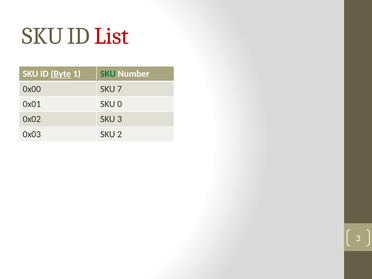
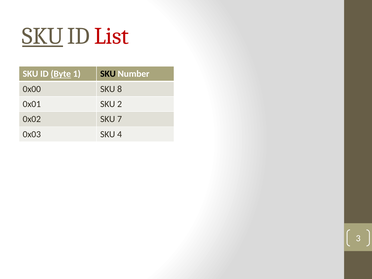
SKU at (43, 36) underline: none -> present
SKU at (108, 74) colour: green -> black
7: 7 -> 8
0: 0 -> 2
SKU 3: 3 -> 7
2: 2 -> 4
